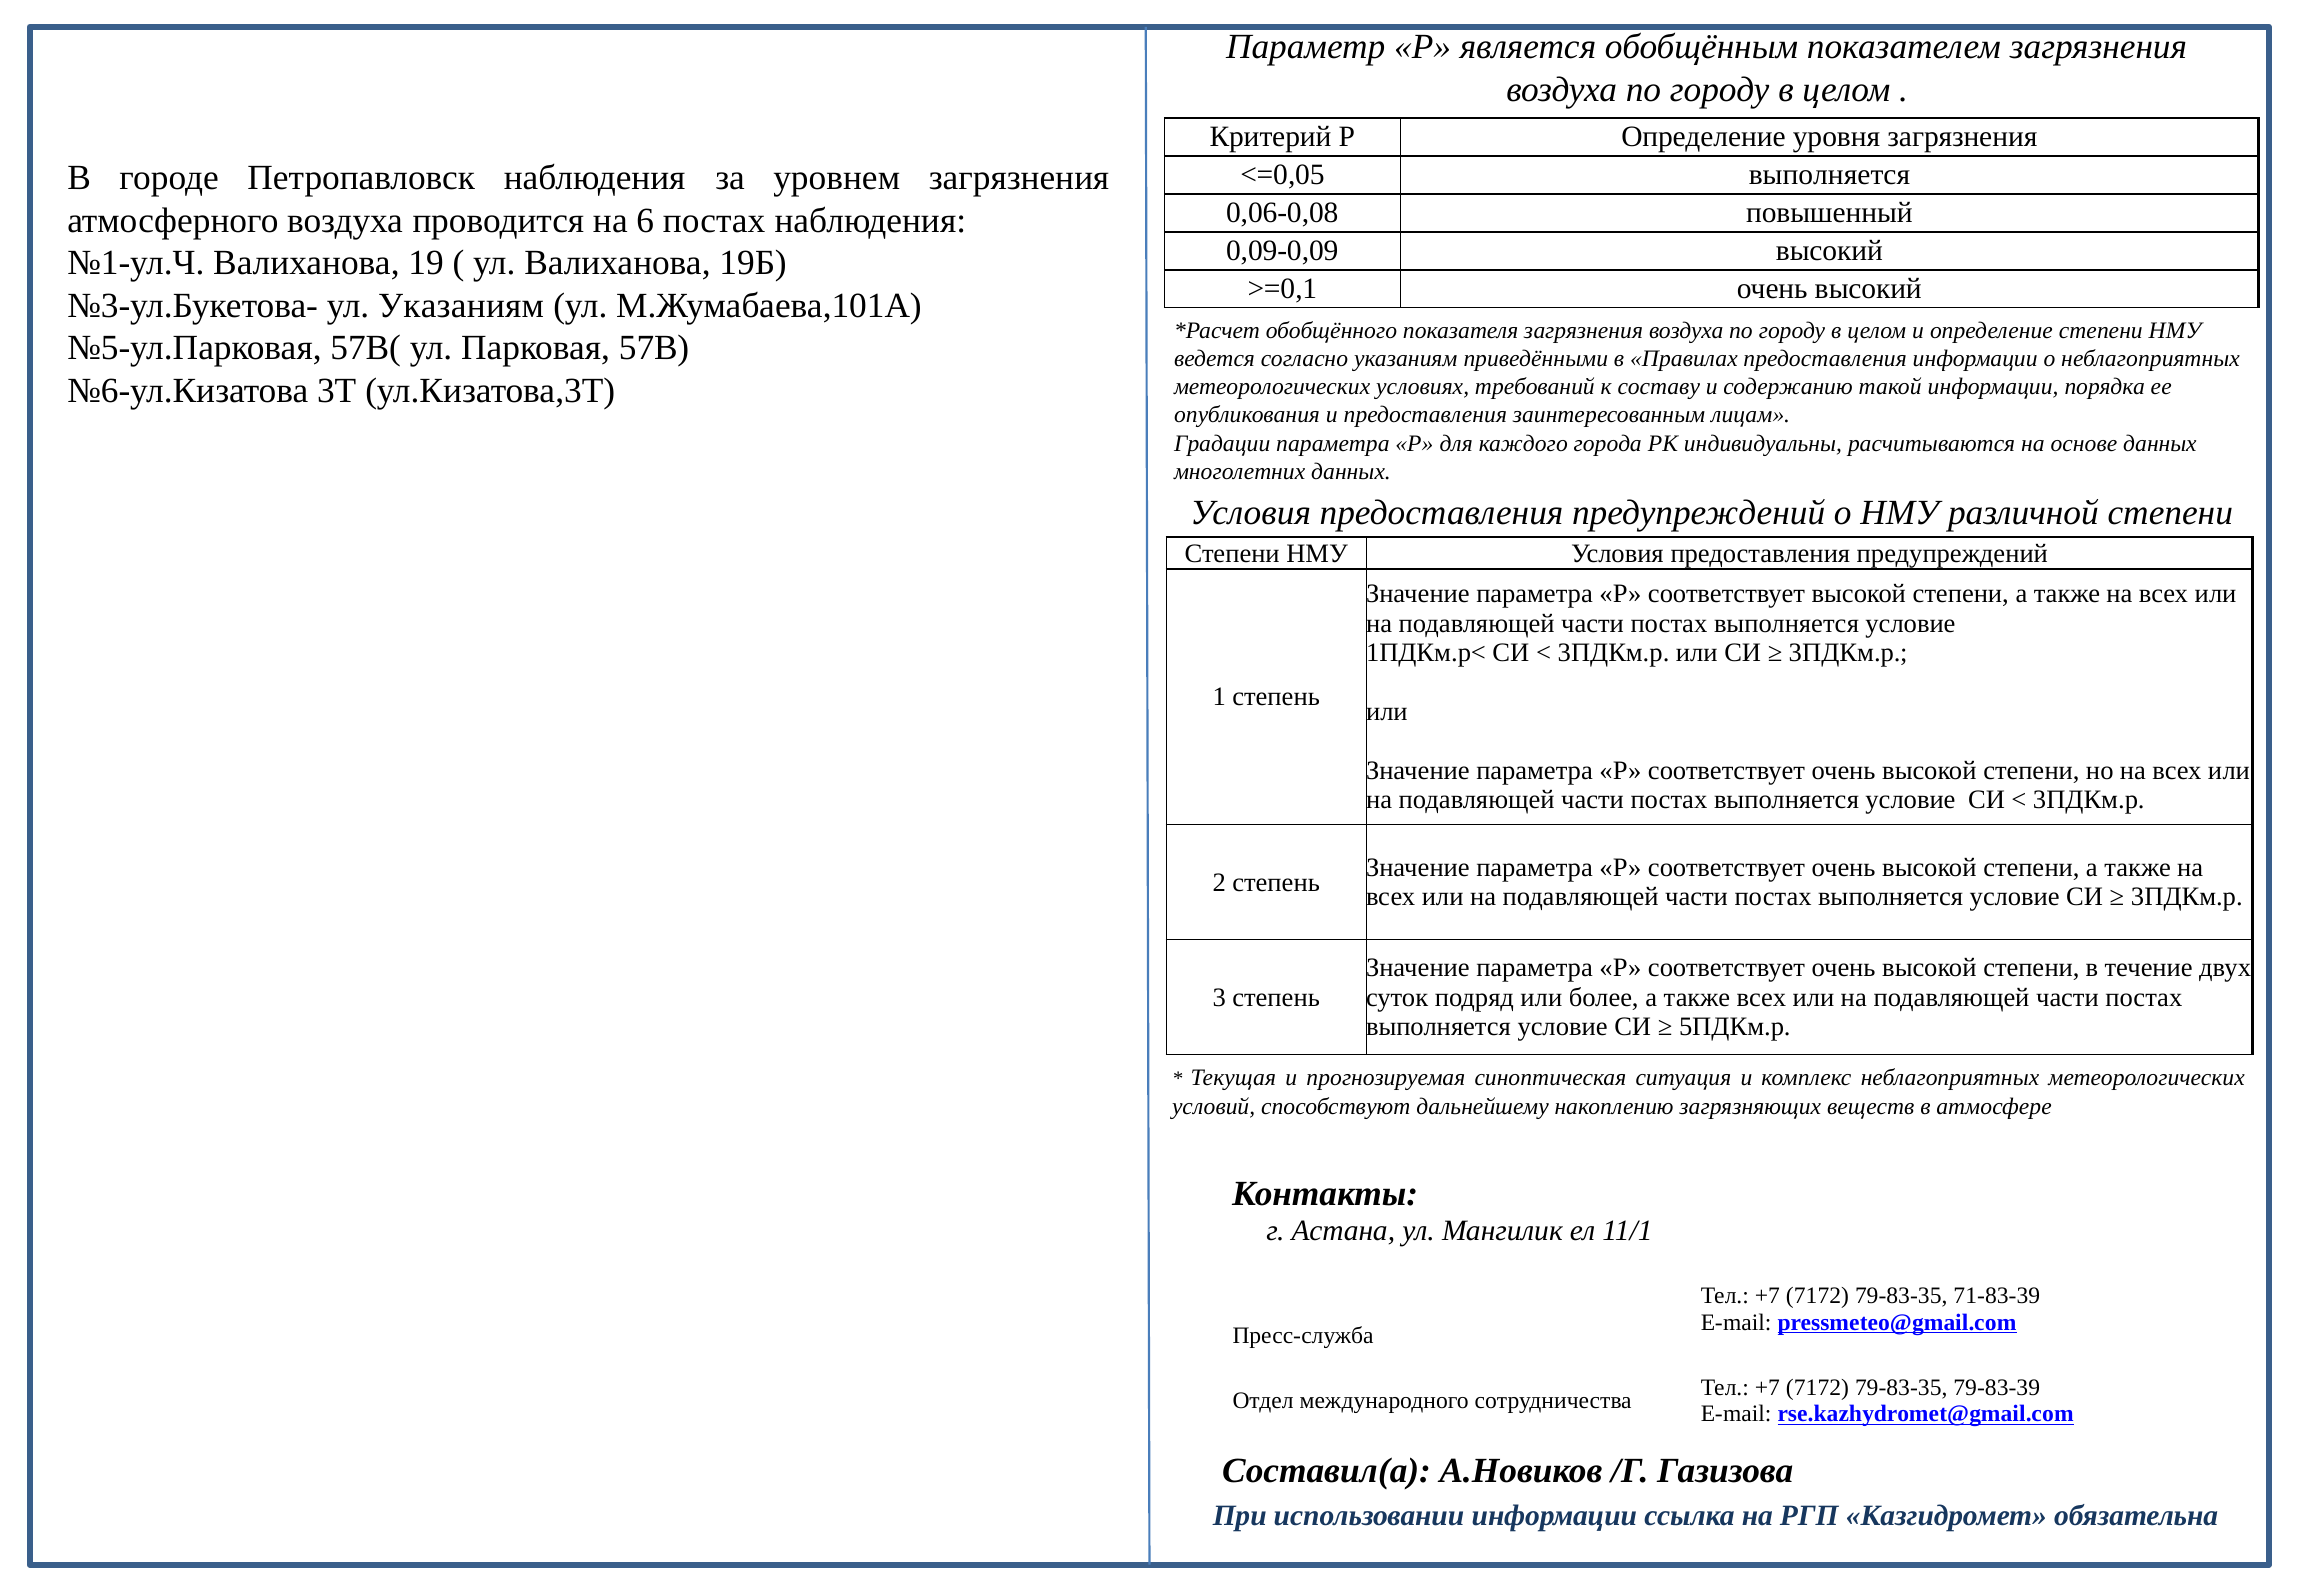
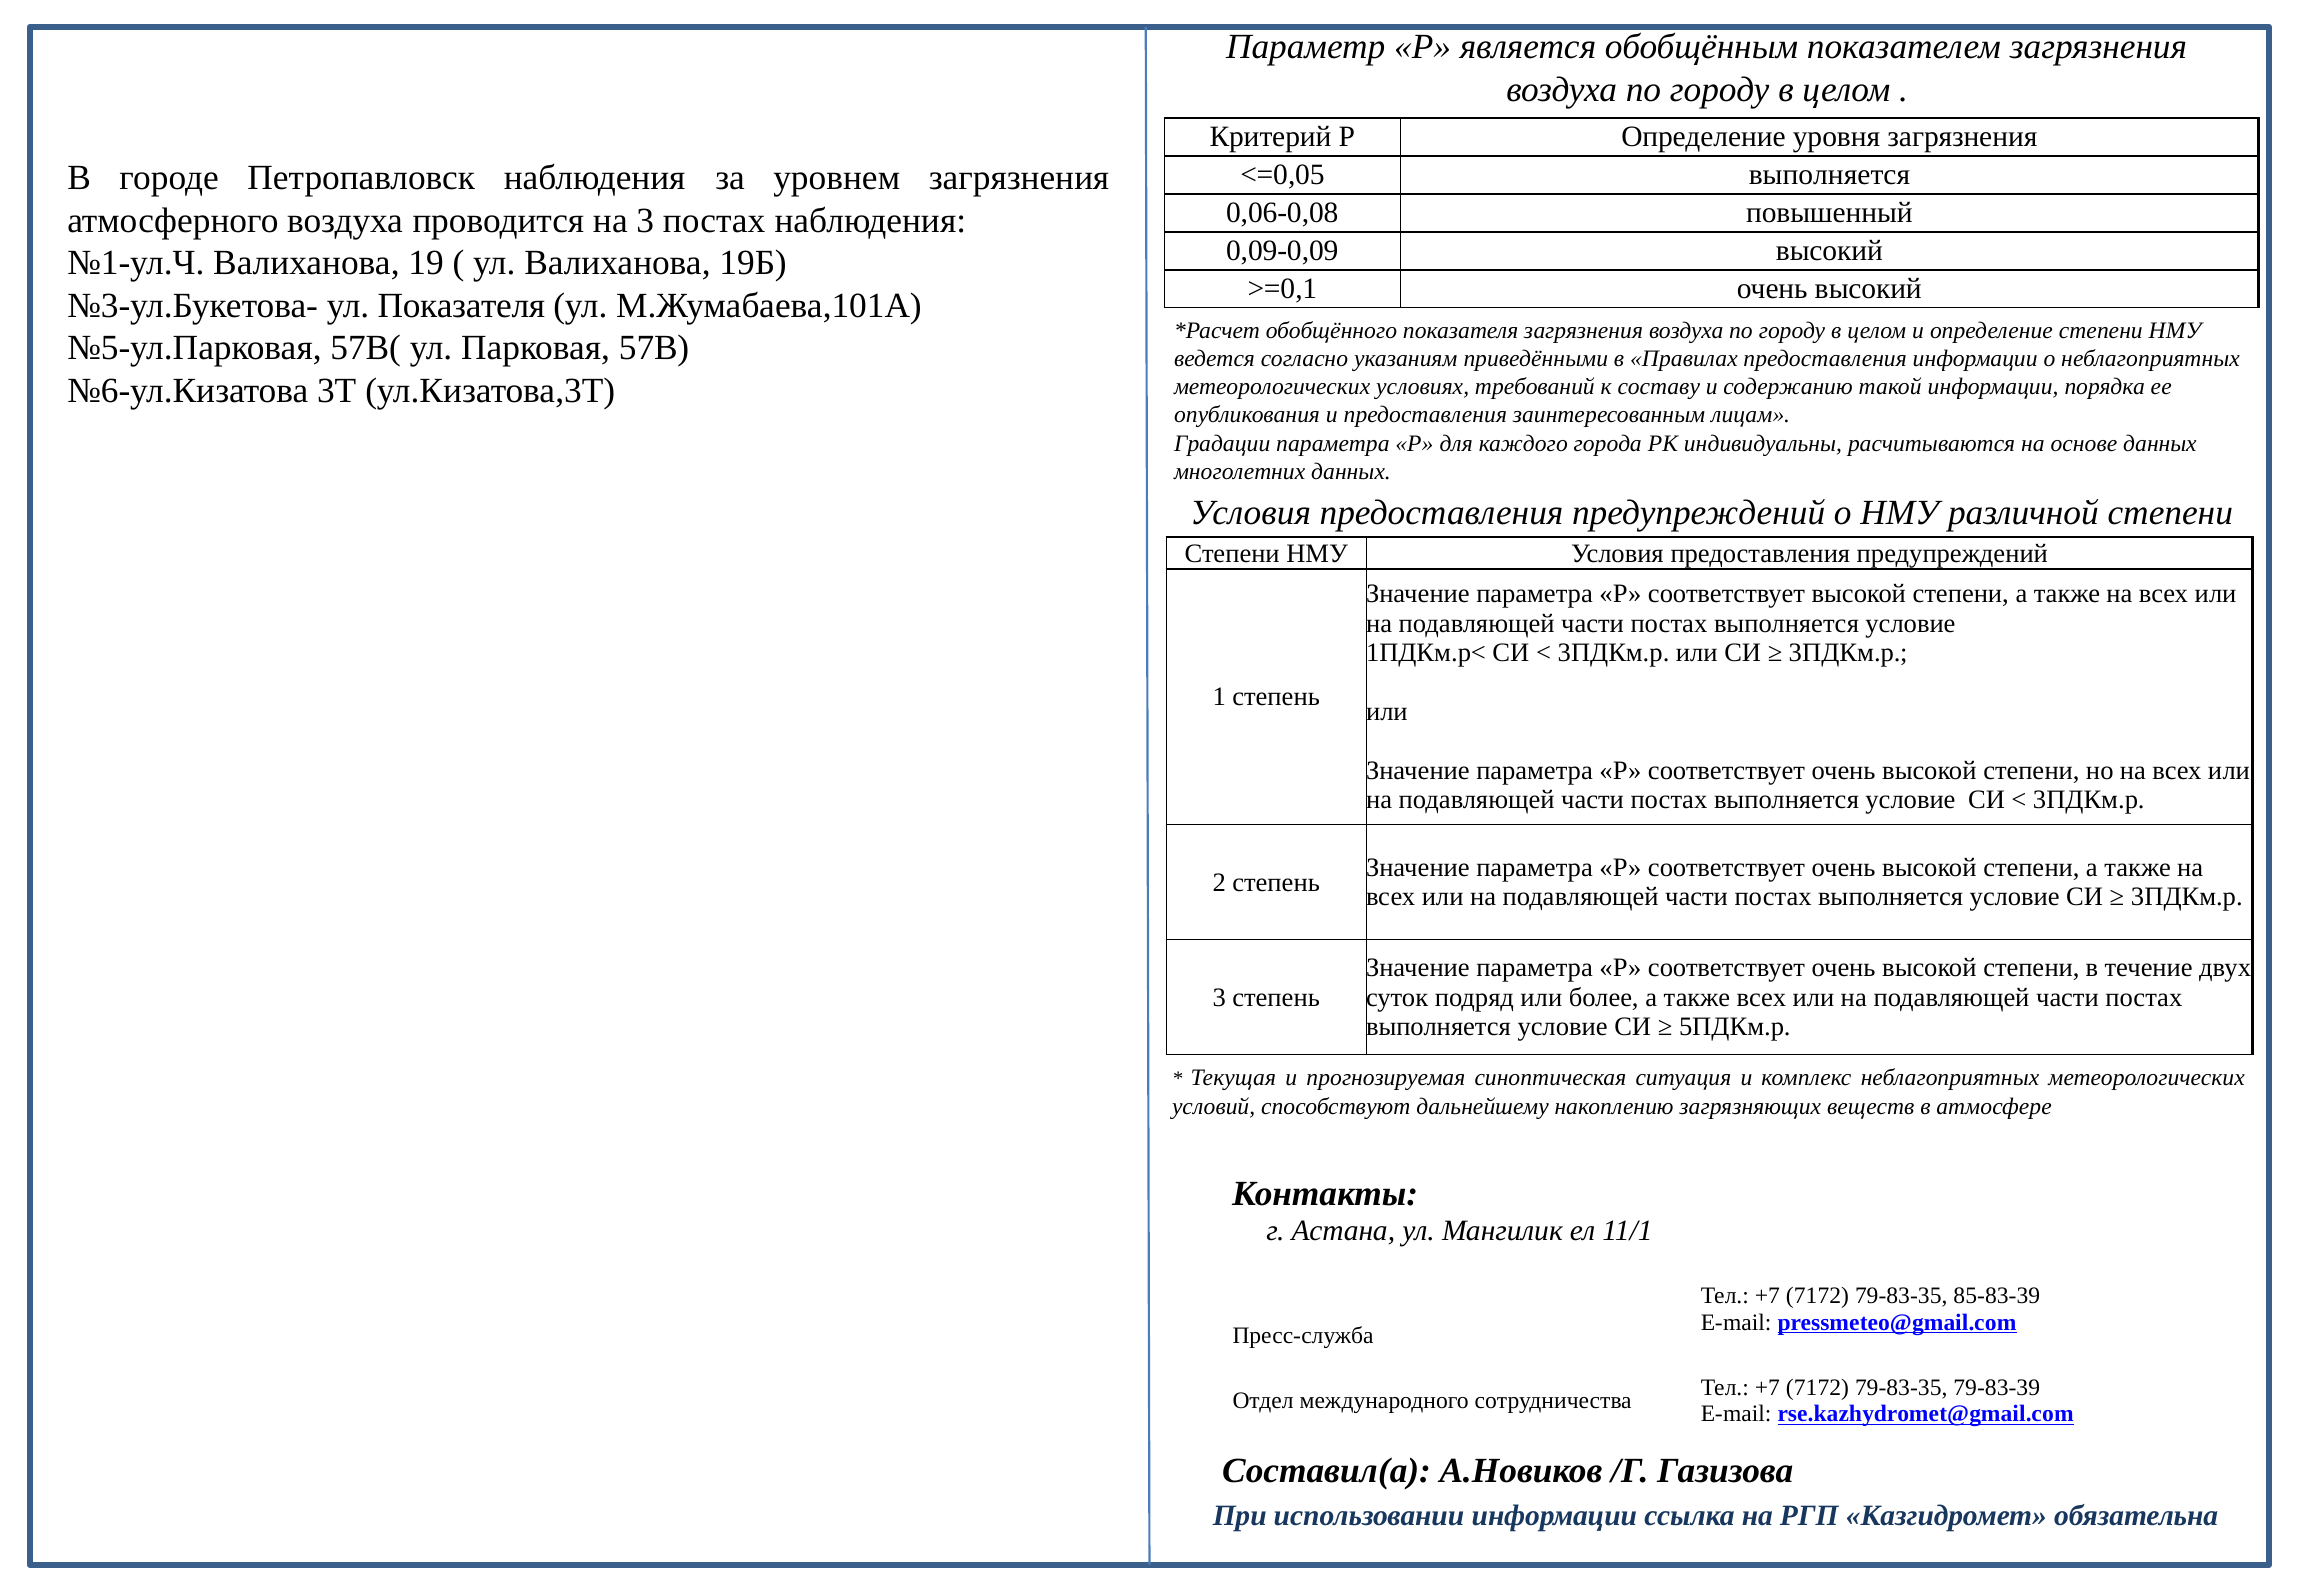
на 6: 6 -> 3
ул Указаниям: Указаниям -> Показателя
71-83-39: 71-83-39 -> 85-83-39
